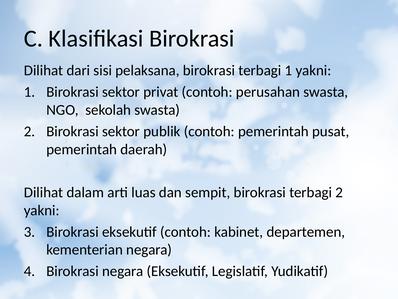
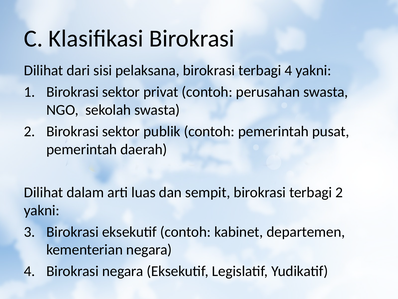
terbagi 1: 1 -> 4
